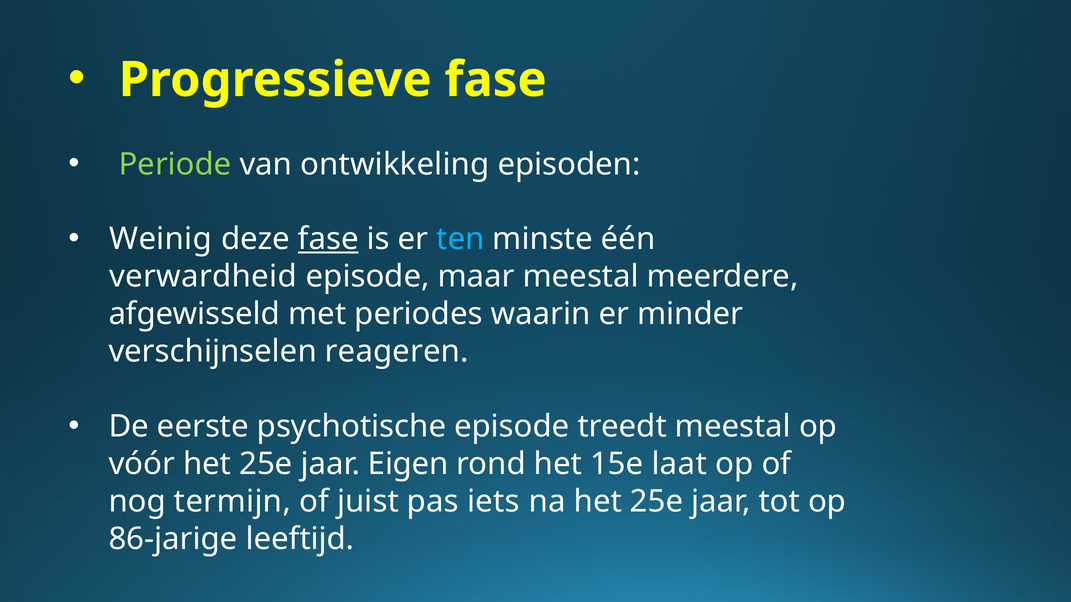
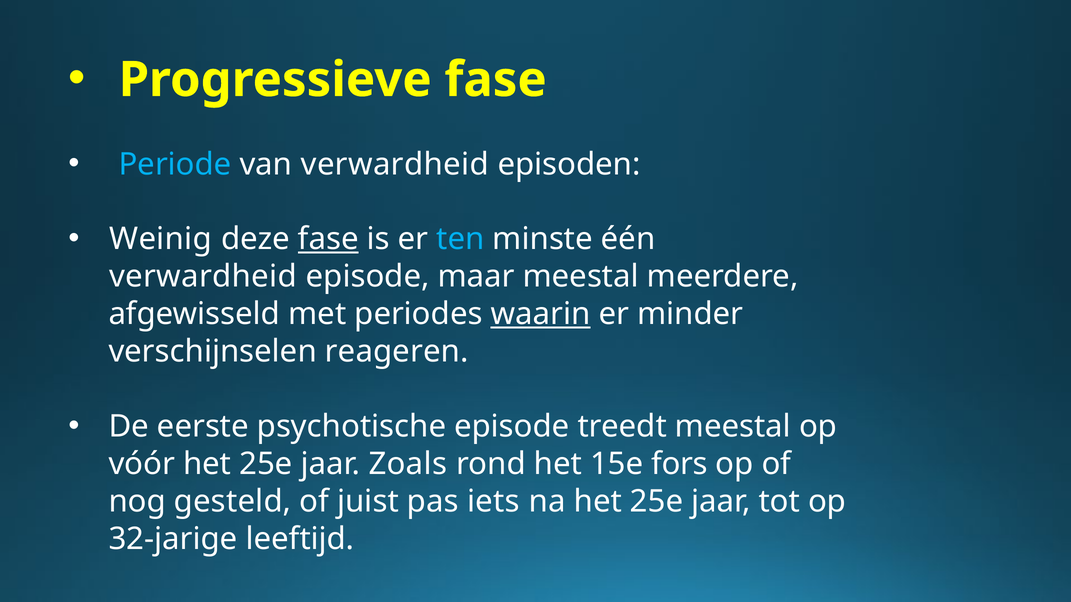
Periode colour: light green -> light blue
van ontwikkeling: ontwikkeling -> verwardheid
waarin underline: none -> present
Eigen: Eigen -> Zoals
laat: laat -> fors
termijn: termijn -> gesteld
86-jarige: 86-jarige -> 32-jarige
